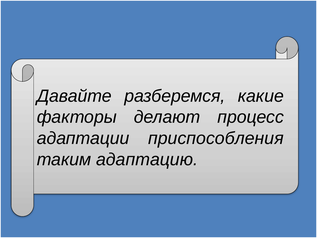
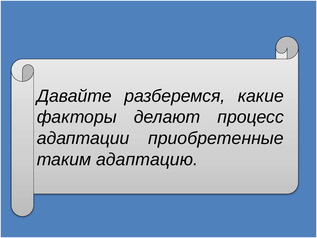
приспособления: приспособления -> приобретенные
